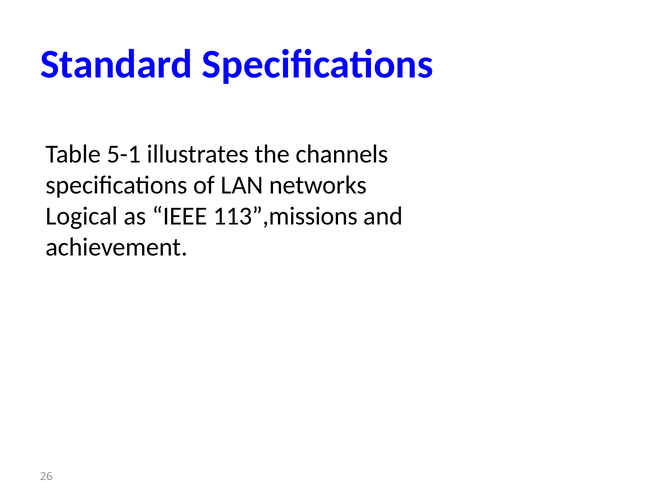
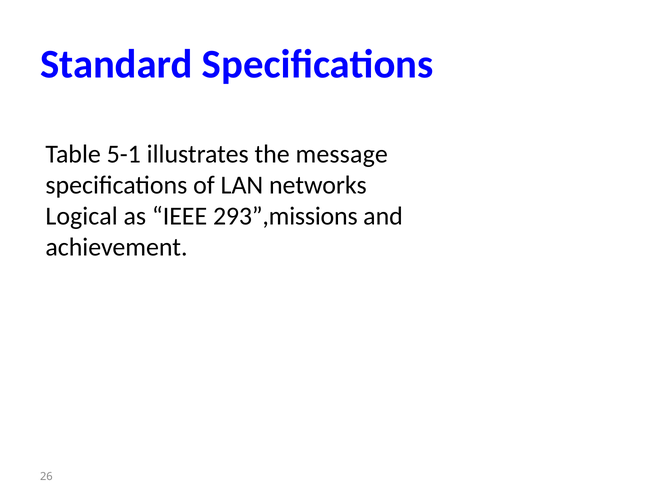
channels: channels -> message
113”,missions: 113”,missions -> 293”,missions
